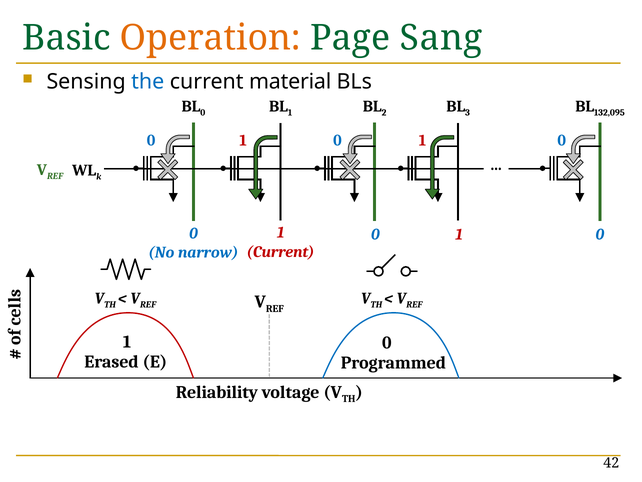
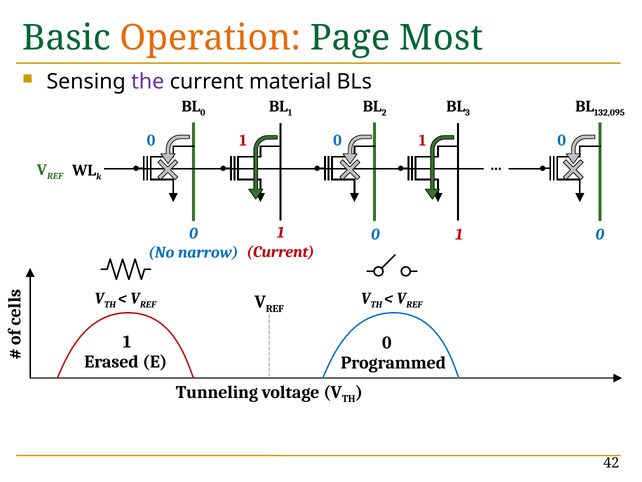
Sang: Sang -> Most
the colour: blue -> purple
Reliability: Reliability -> Tunneling
